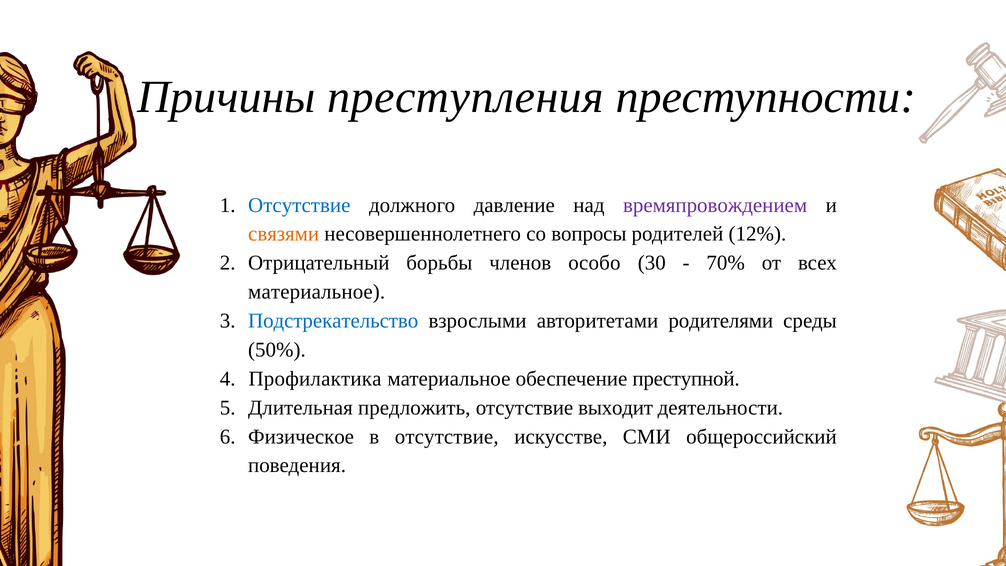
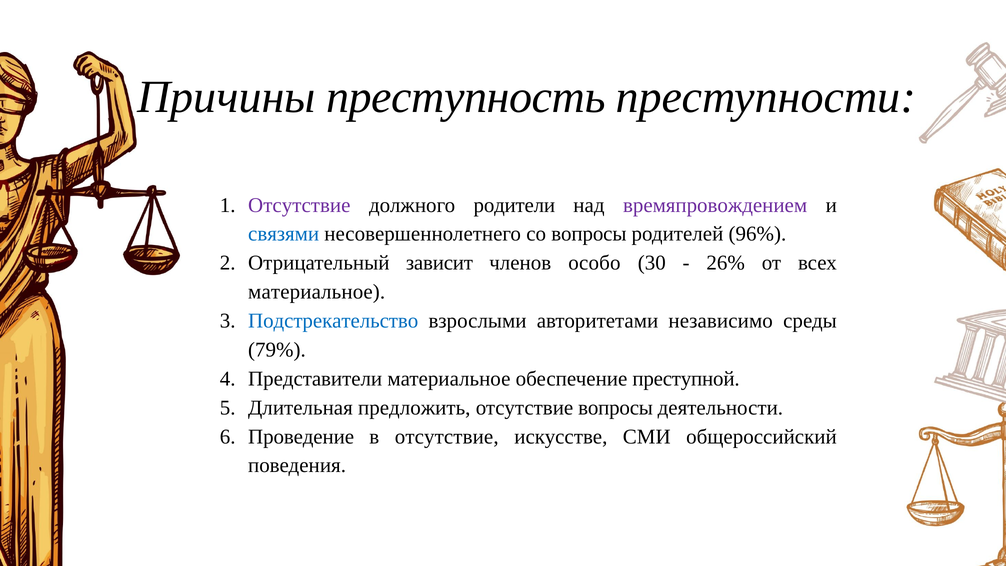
преступления: преступления -> преступность
Отсутствие at (299, 205) colour: blue -> purple
давление: давление -> родители
связями colour: orange -> blue
12%: 12% -> 96%
борьбы: борьбы -> зависит
70%: 70% -> 26%
родителями: родителями -> независимо
50%: 50% -> 79%
Профилактика: Профилактика -> Представители
отсутствие выходит: выходит -> вопросы
Физическое: Физическое -> Проведение
